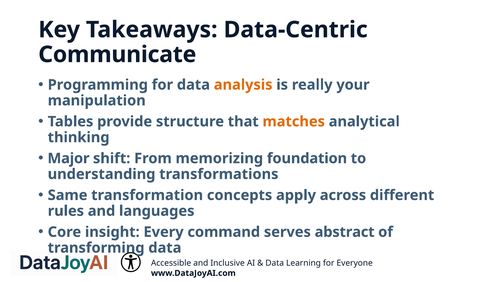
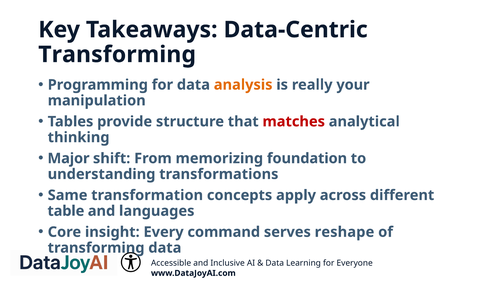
Communicate at (117, 55): Communicate -> Transforming
matches colour: orange -> red
rules: rules -> table
abstract: abstract -> reshape
